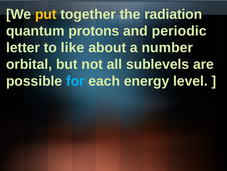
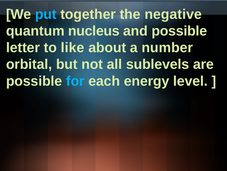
put colour: yellow -> light blue
radiation: radiation -> negative
protons: protons -> nucleus
and periodic: periodic -> possible
